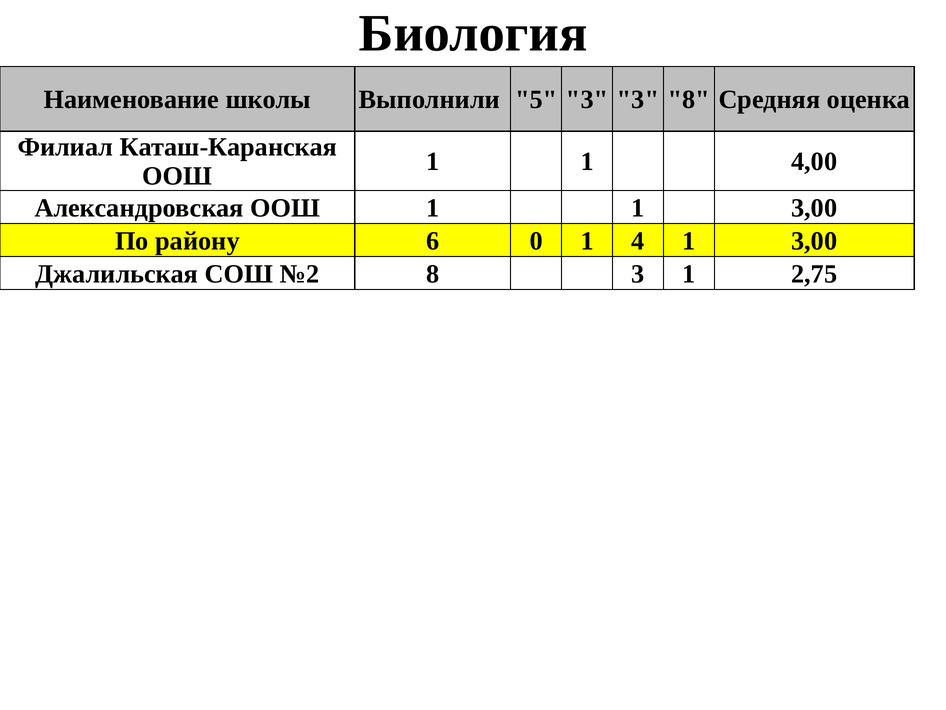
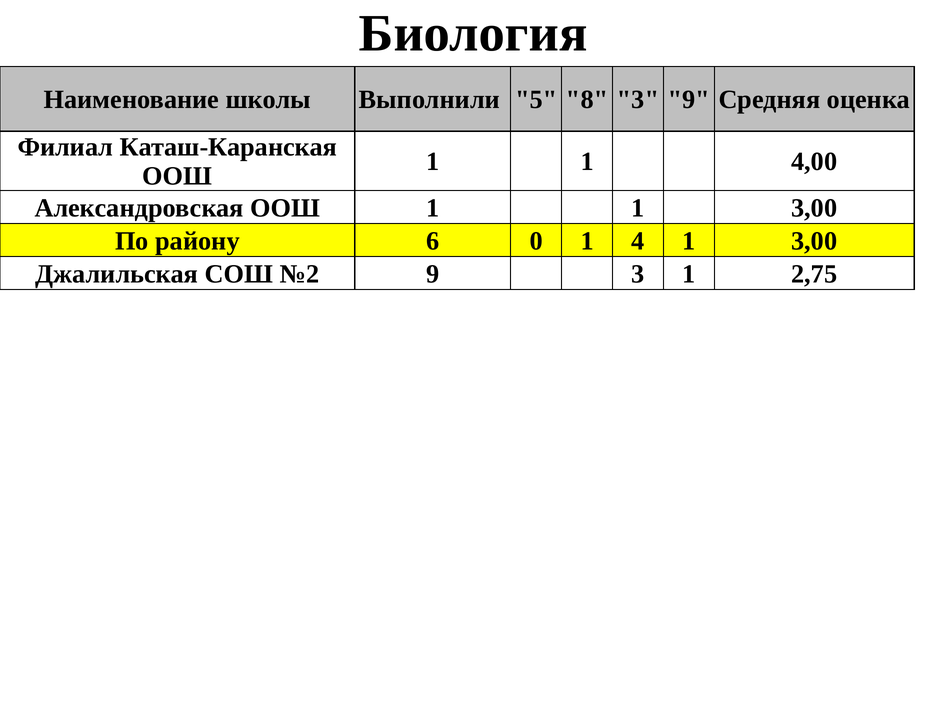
5 3: 3 -> 8
3 8: 8 -> 9
№2 8: 8 -> 9
